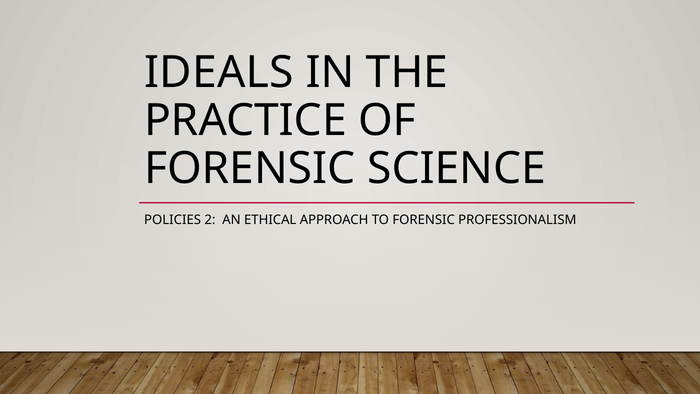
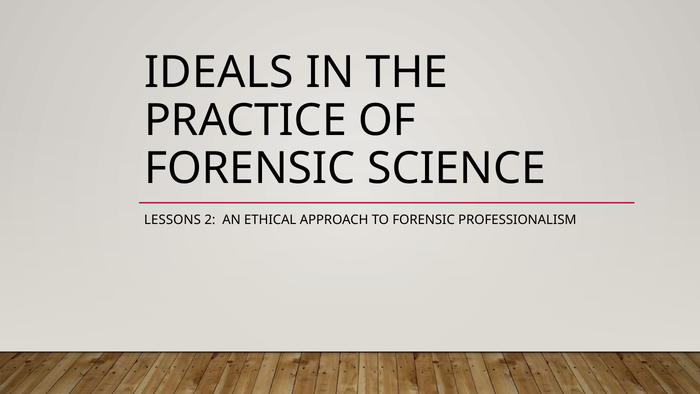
POLICIES: POLICIES -> LESSONS
